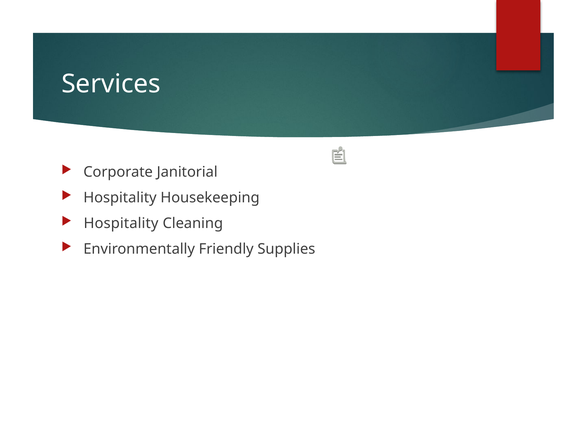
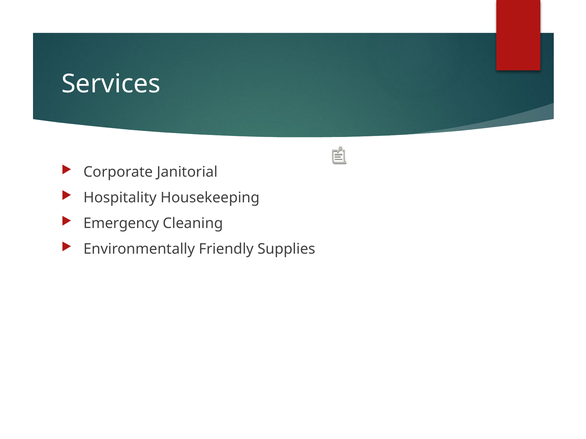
Hospitality at (121, 224): Hospitality -> Emergency
